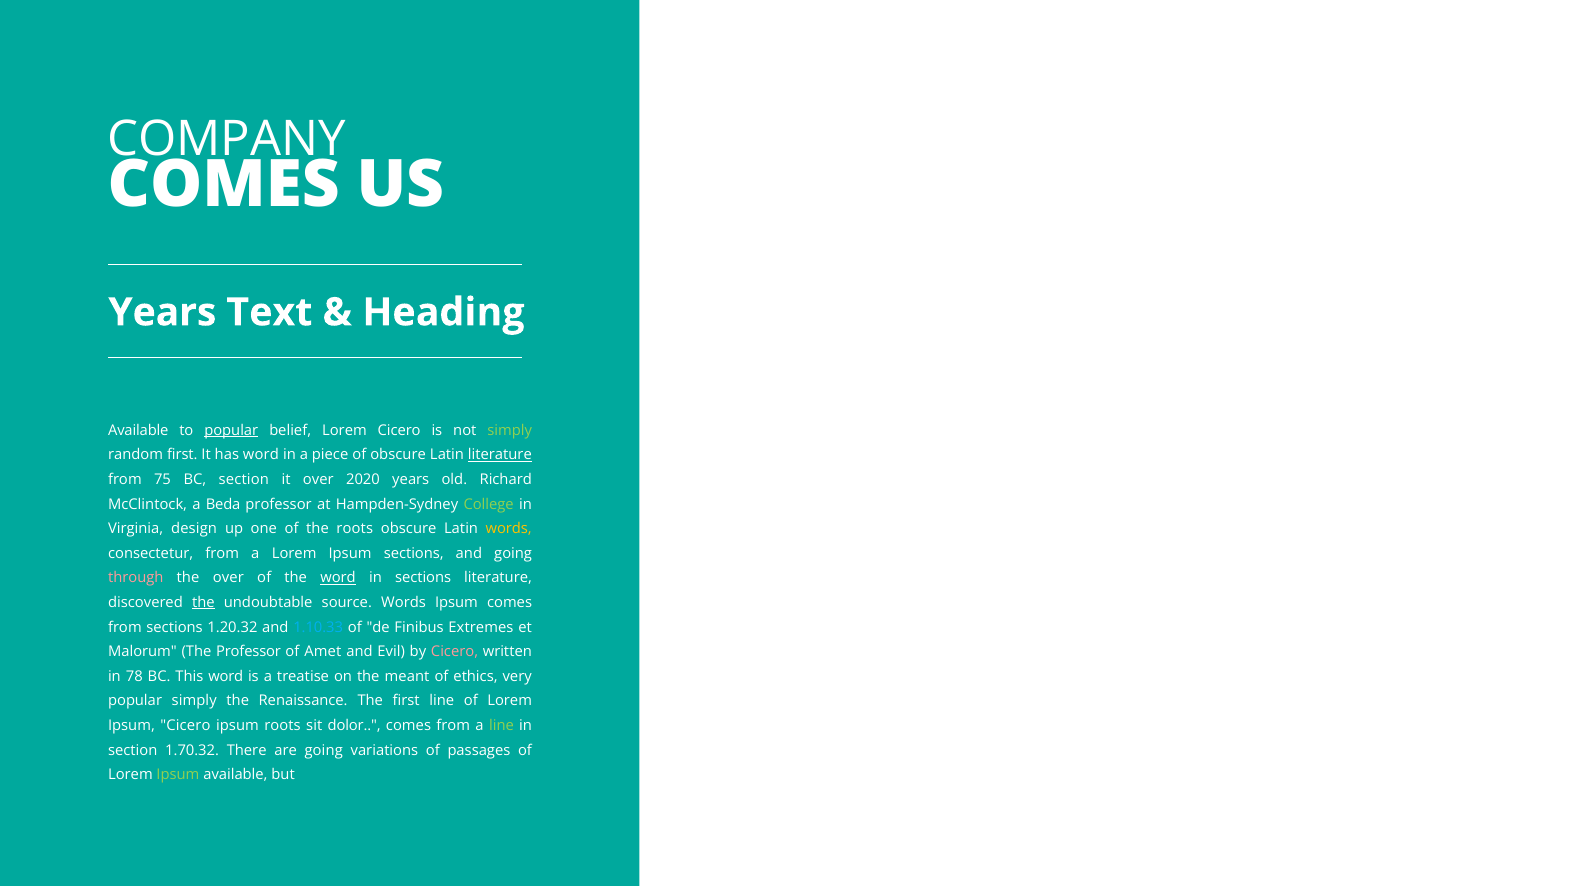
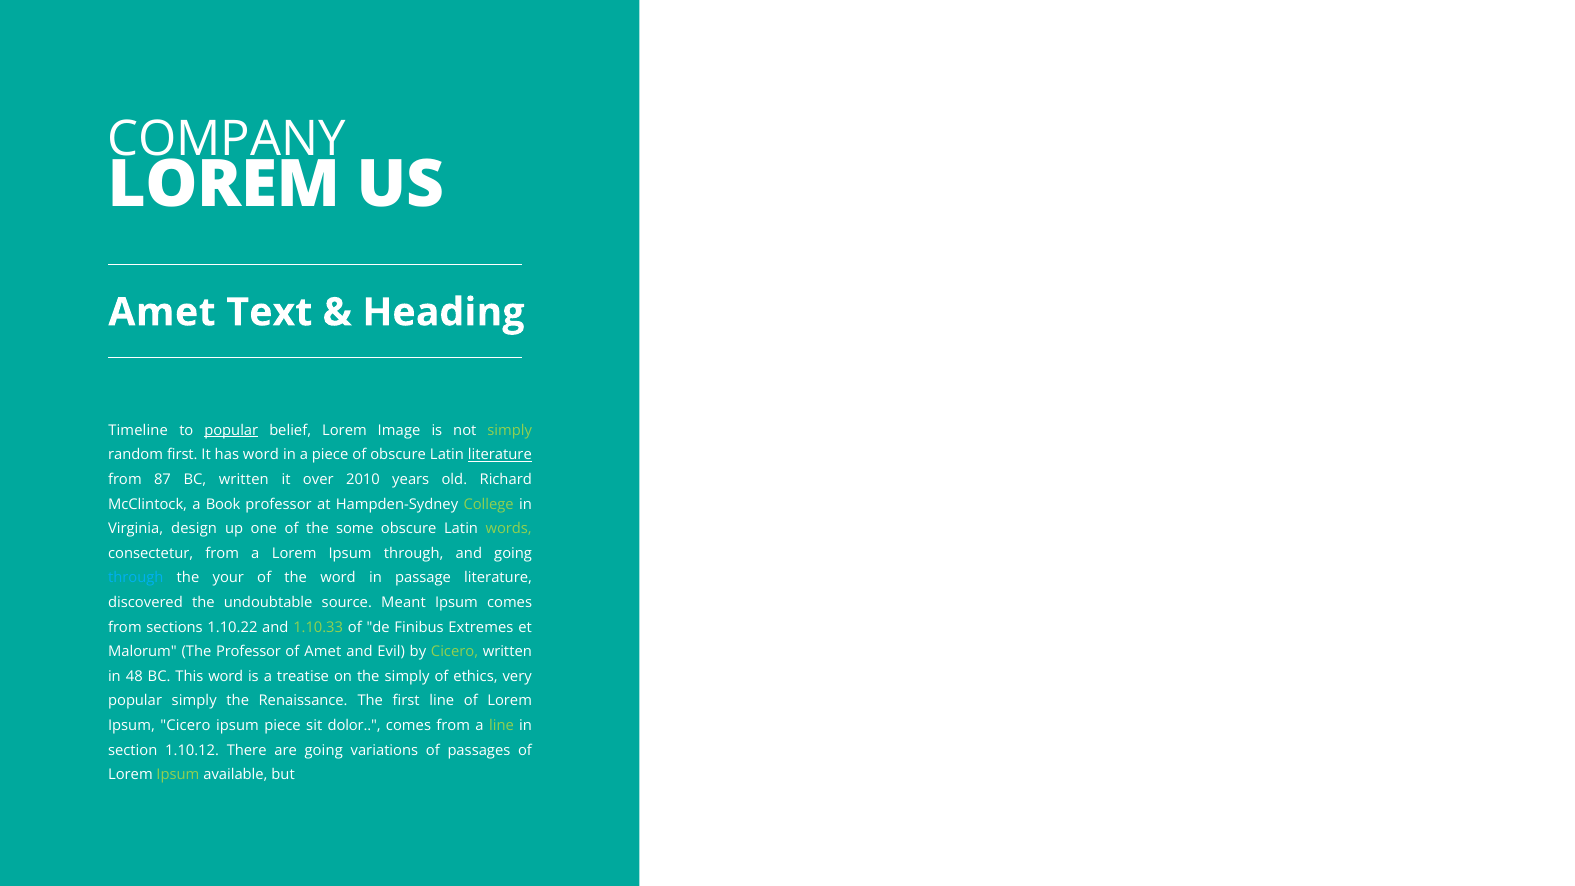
COMES at (224, 185): COMES -> LOREM
Years at (162, 312): Years -> Amet
Available at (138, 430): Available -> Timeline
Lorem Cicero: Cicero -> Image
75: 75 -> 87
BC section: section -> written
2020: 2020 -> 2010
Beda: Beda -> Book
the roots: roots -> some
words at (509, 529) colour: yellow -> light green
Ipsum sections: sections -> through
through at (136, 578) colour: pink -> light blue
the over: over -> your
word at (338, 578) underline: present -> none
in sections: sections -> passage
the at (203, 603) underline: present -> none
source Words: Words -> Meant
1.20.32: 1.20.32 -> 1.10.22
1.10.33 colour: light blue -> light green
Cicero at (455, 652) colour: pink -> light green
78: 78 -> 48
the meant: meant -> simply
ipsum roots: roots -> piece
1.70.32: 1.70.32 -> 1.10.12
